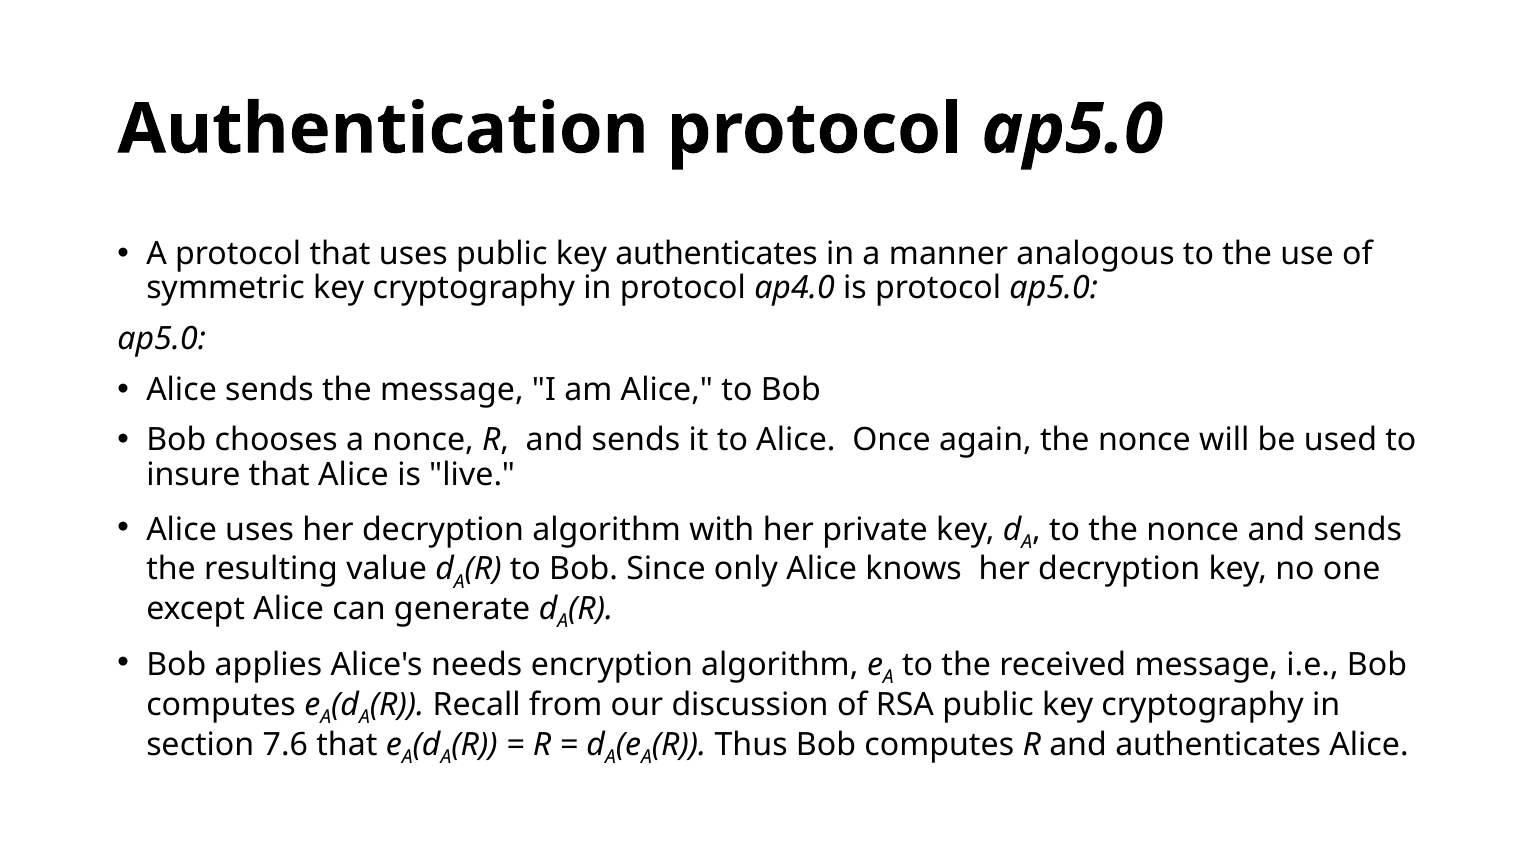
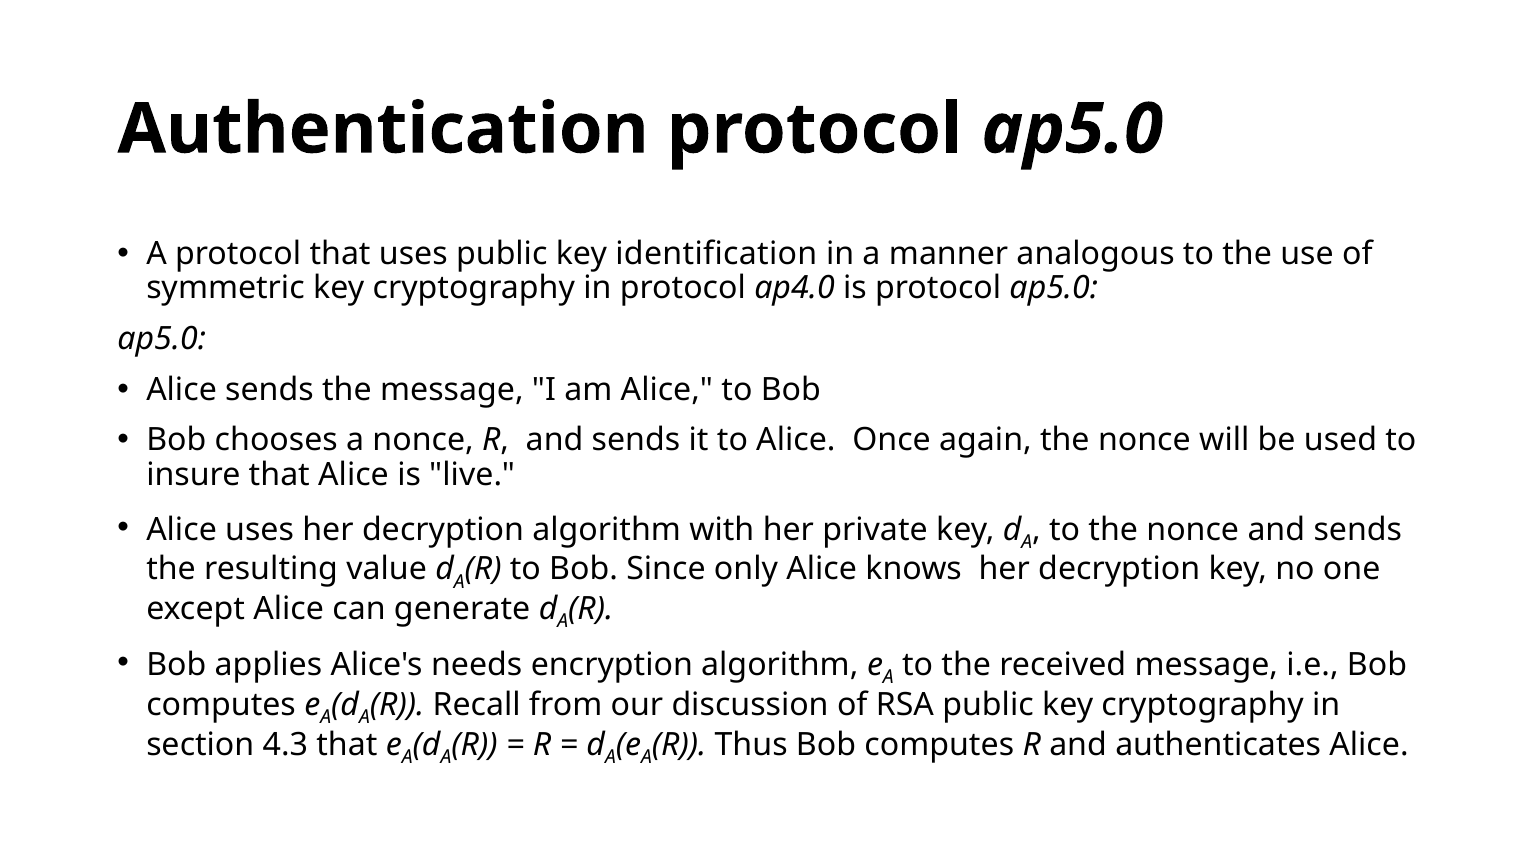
key authenticates: authenticates -> identification
7.6: 7.6 -> 4.3
